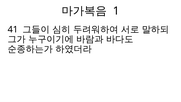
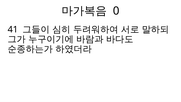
1: 1 -> 0
